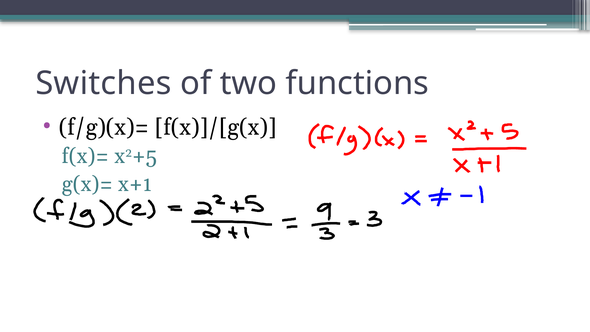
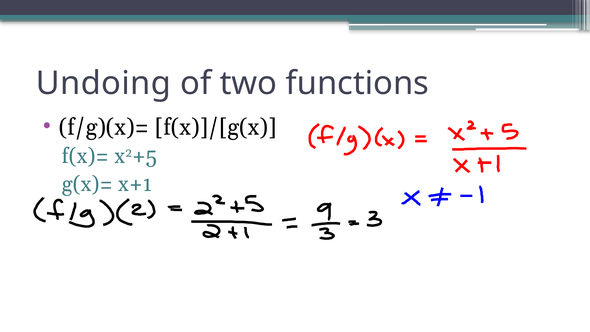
Switches: Switches -> Undoing
